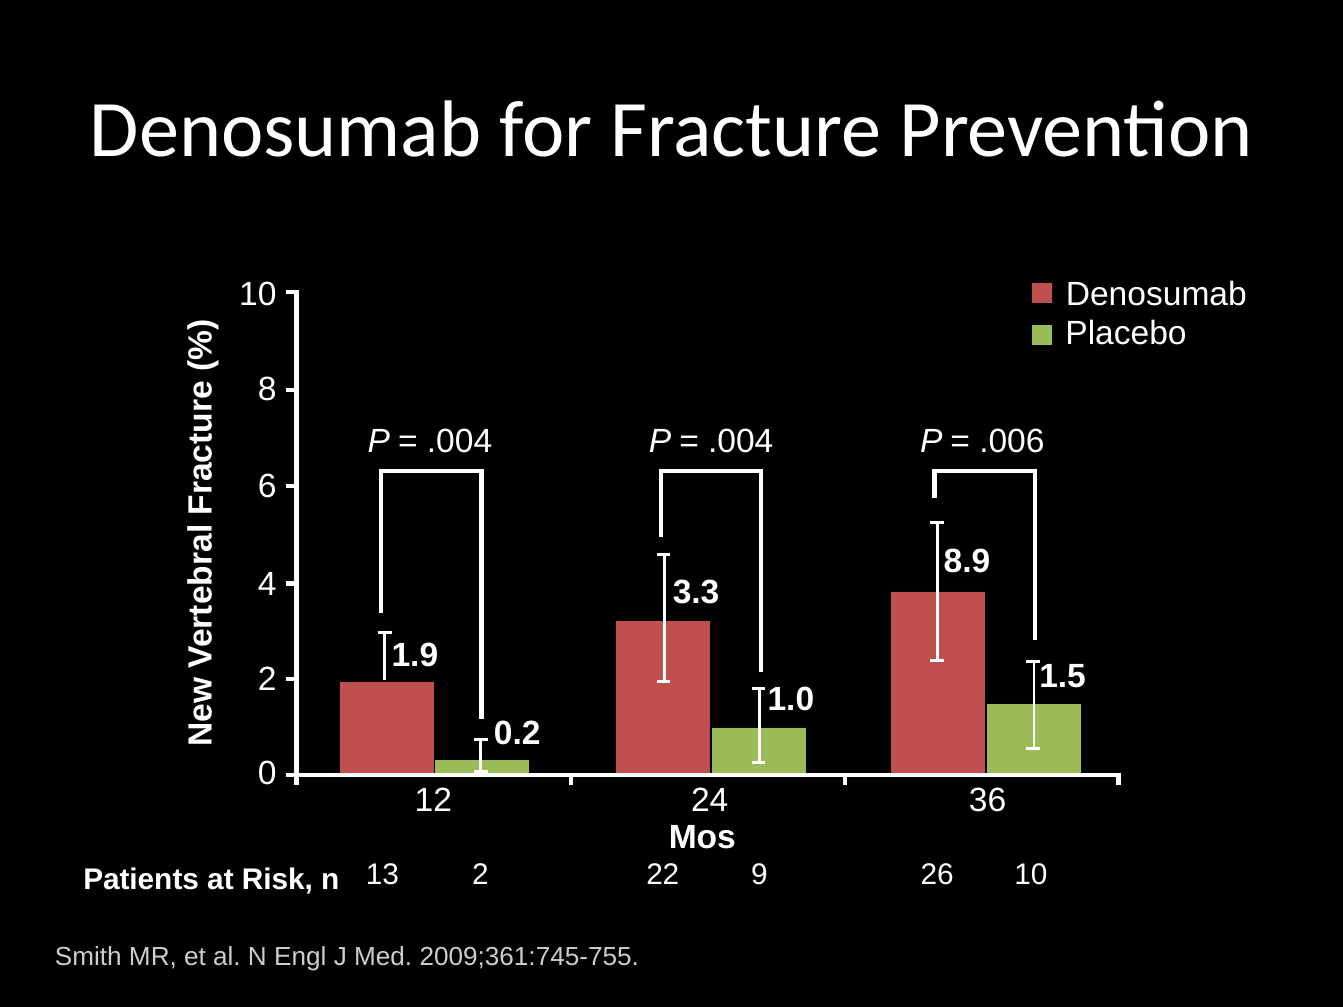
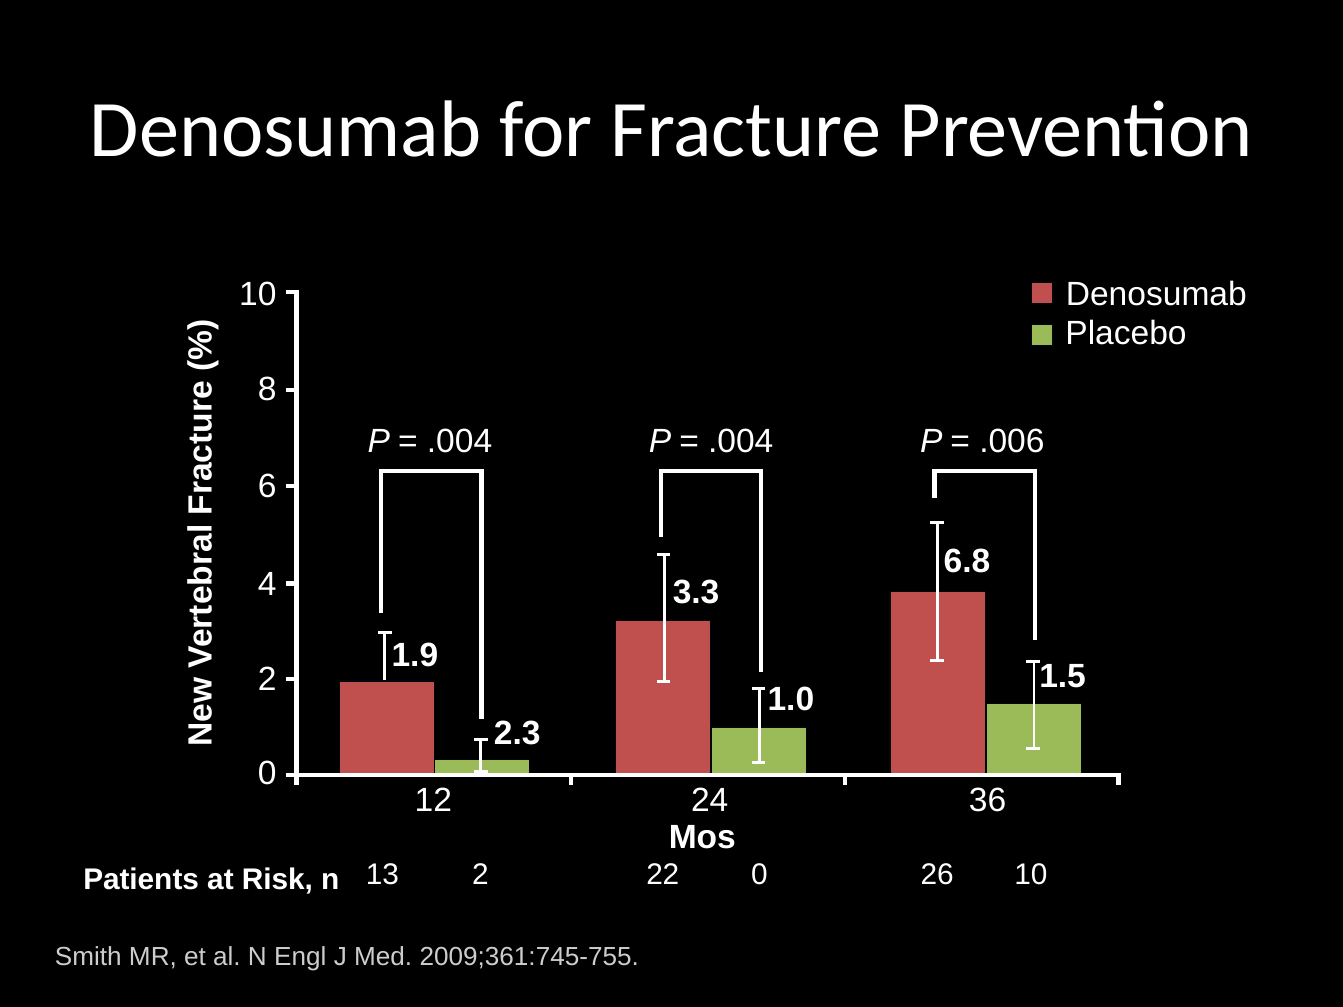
8.9: 8.9 -> 6.8
0.2: 0.2 -> 2.3
22 9: 9 -> 0
